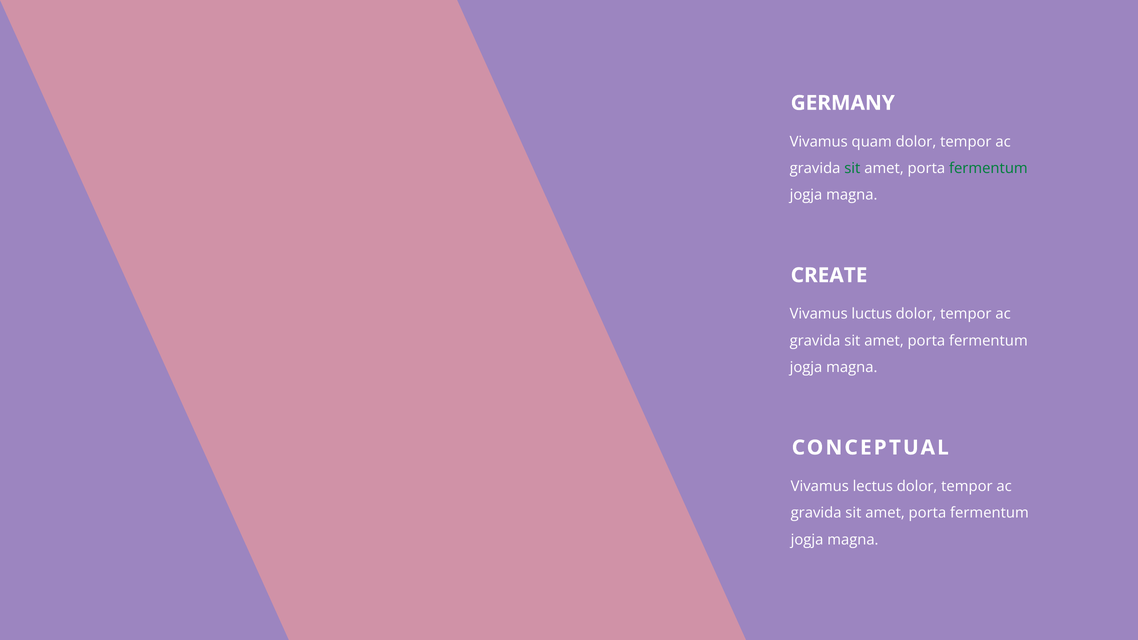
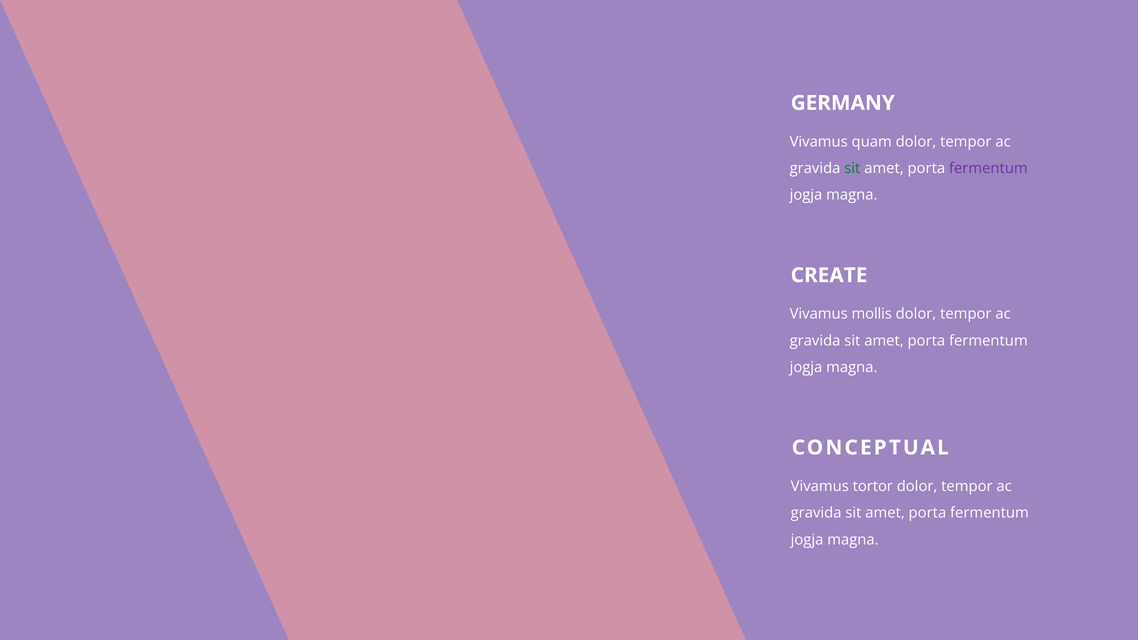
fermentum at (988, 168) colour: green -> purple
luctus: luctus -> mollis
lectus: lectus -> tortor
